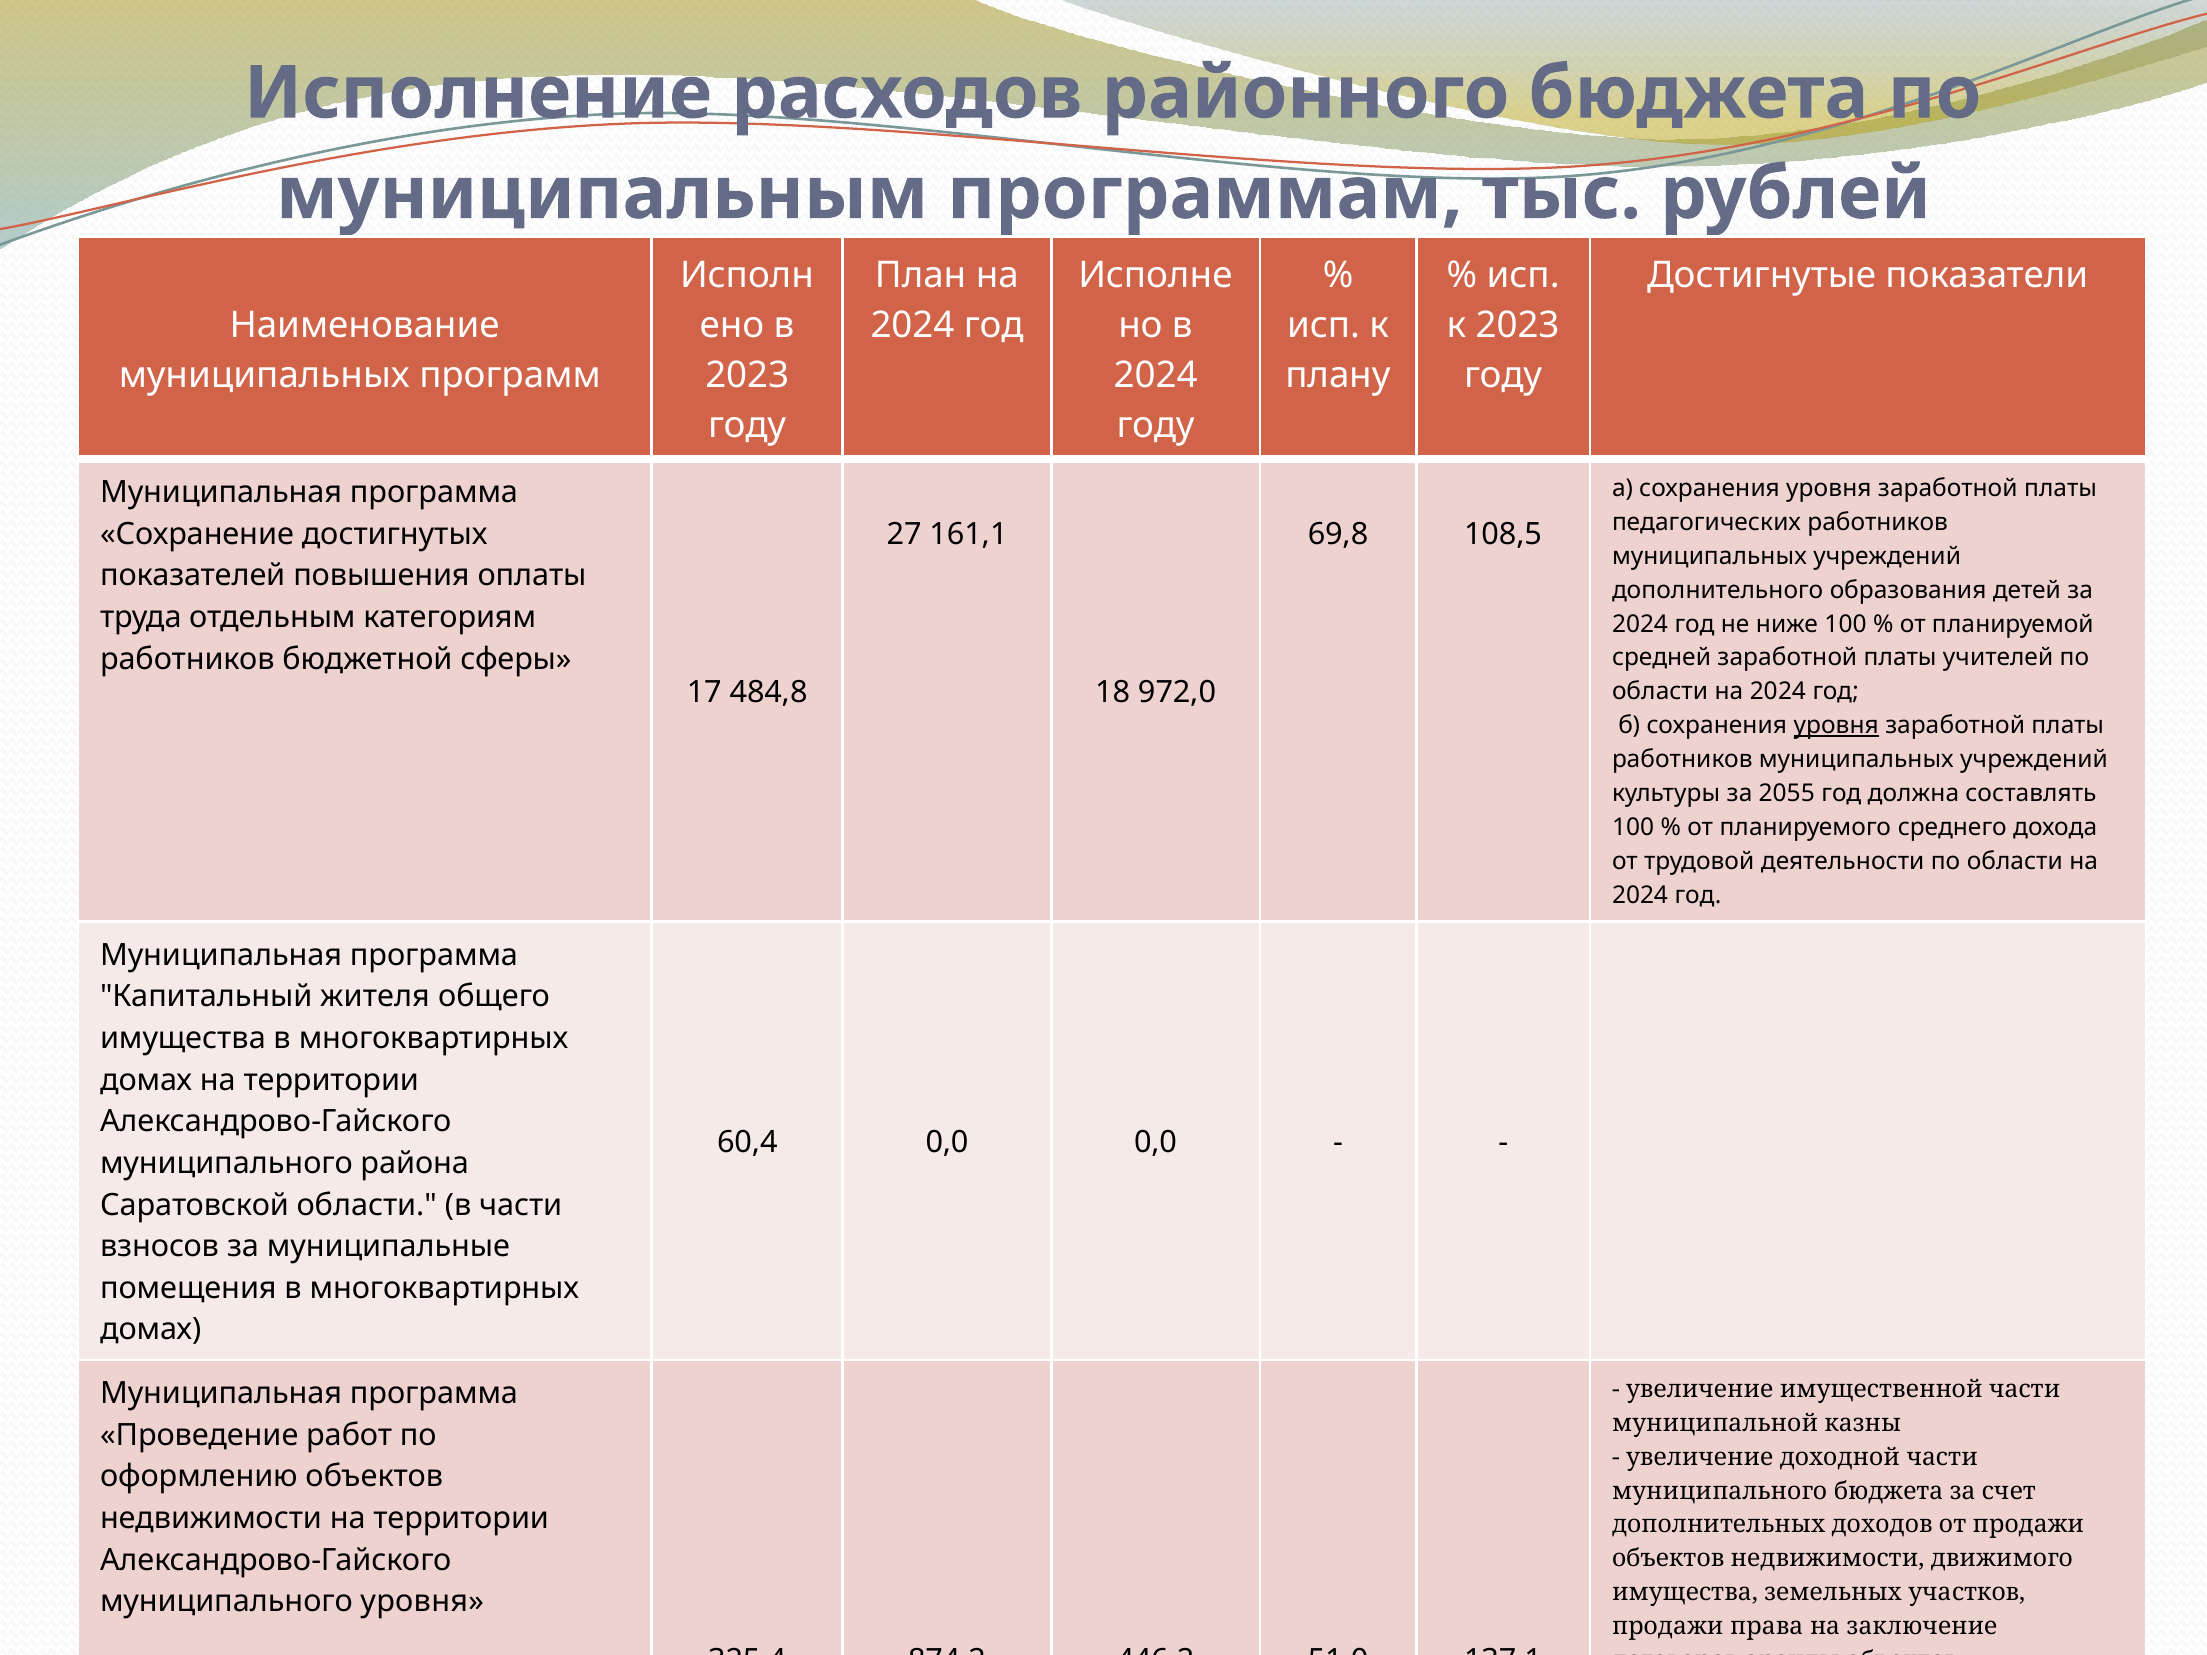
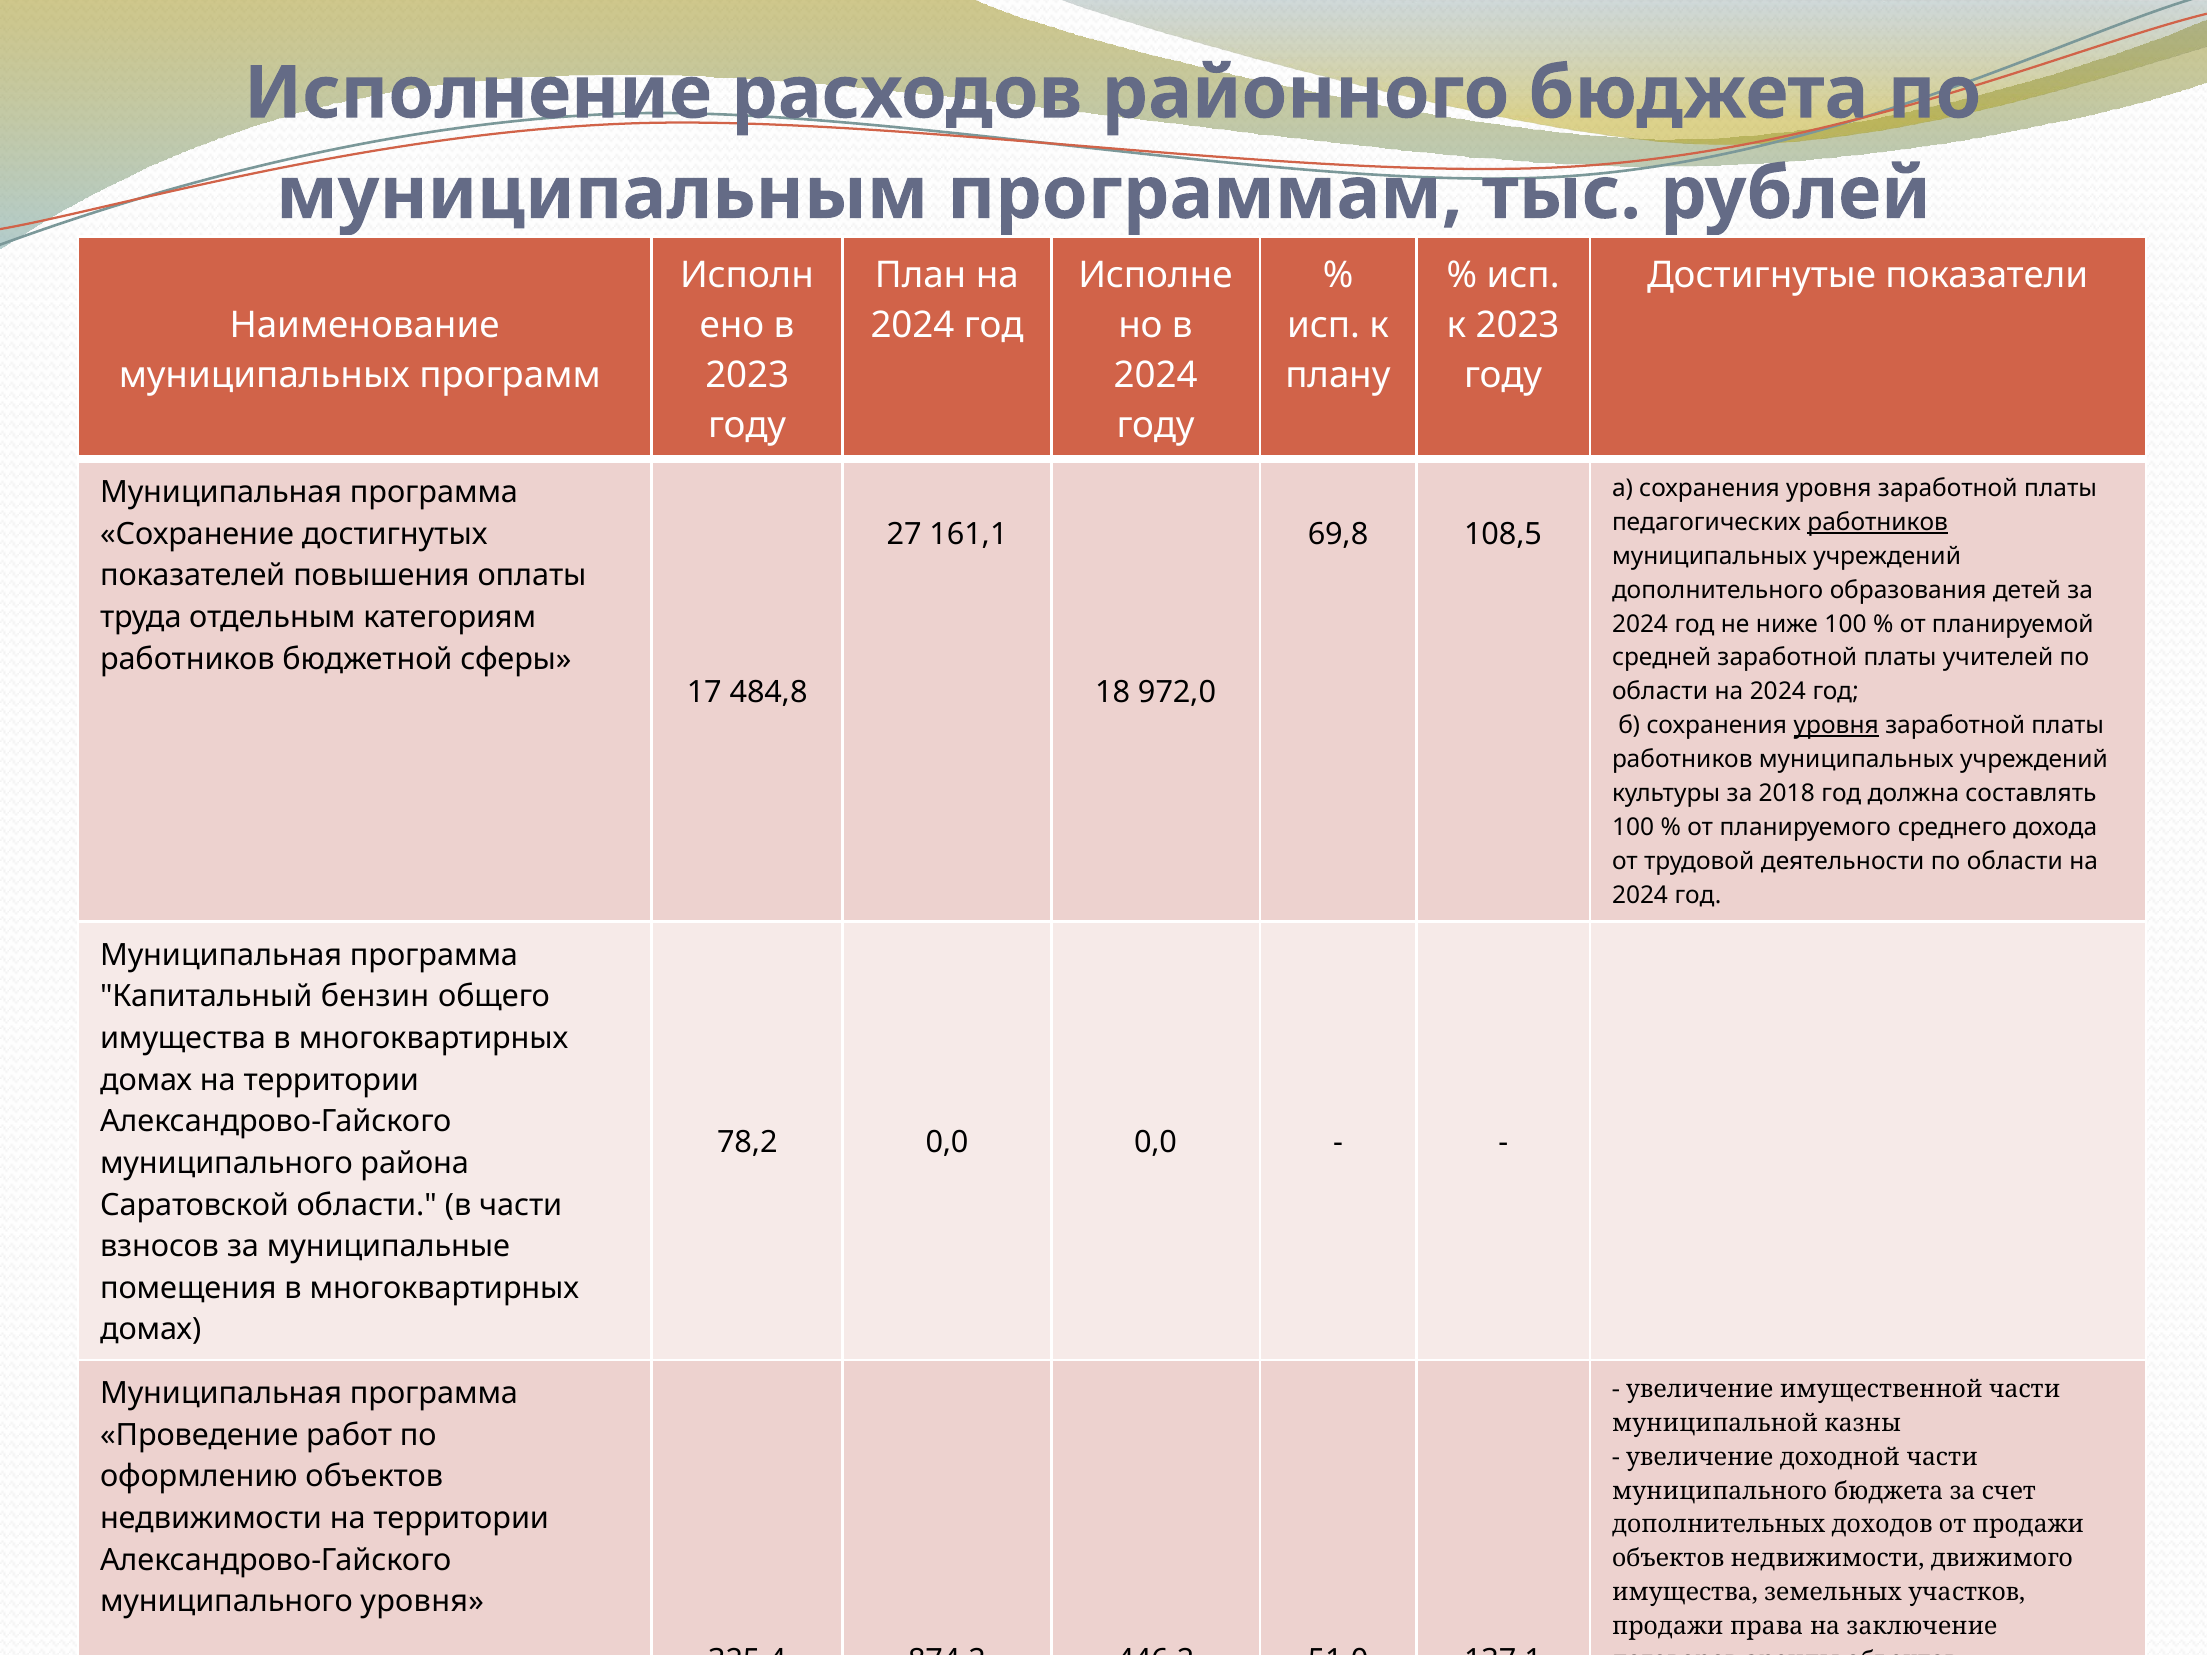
работников at (1878, 522) underline: none -> present
2055: 2055 -> 2018
жителя: жителя -> бензин
60,4: 60,4 -> 78,2
